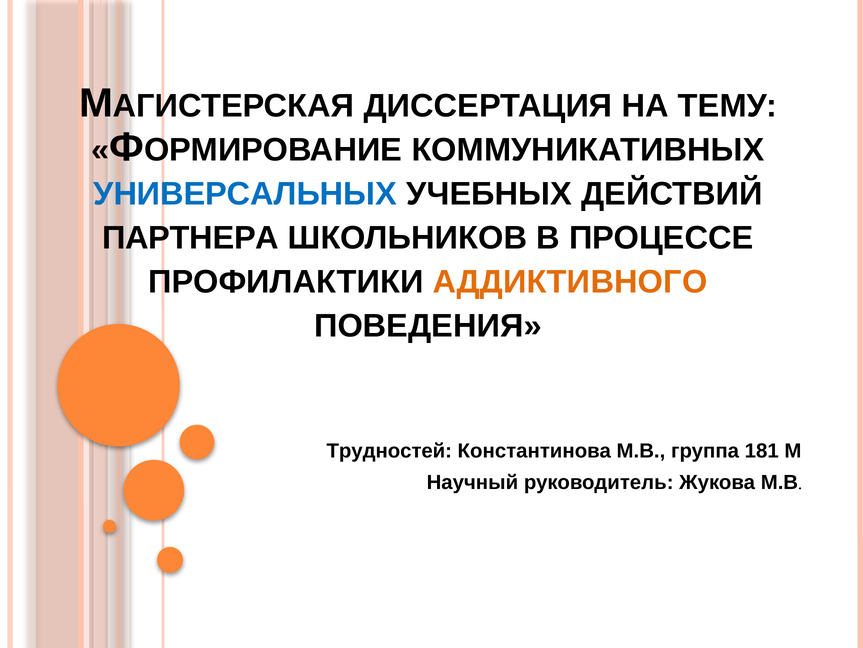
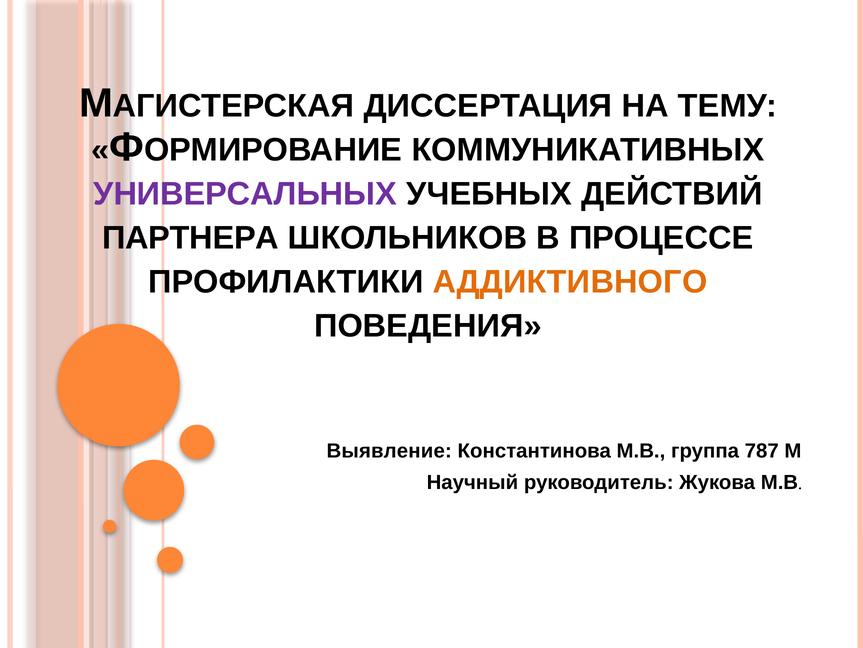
УНИВЕРСАЛЬНЫХ colour: blue -> purple
Трудностей: Трудностей -> Выявление
181: 181 -> 787
